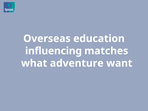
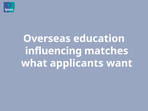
adventure: adventure -> applicants
